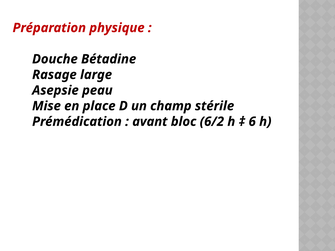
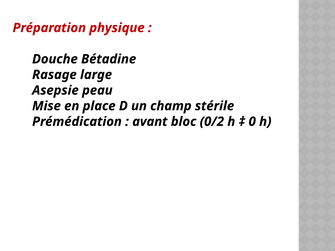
6/2: 6/2 -> 0/2
6: 6 -> 0
